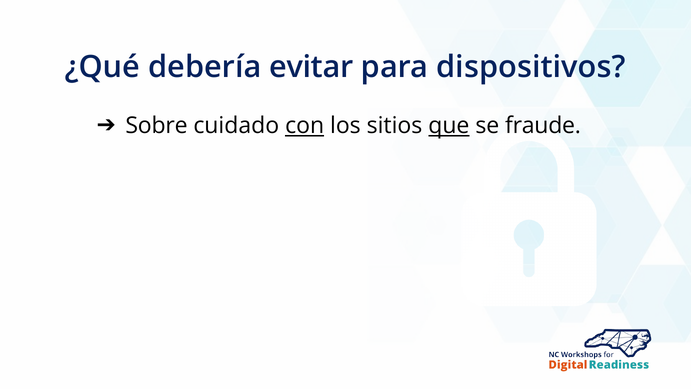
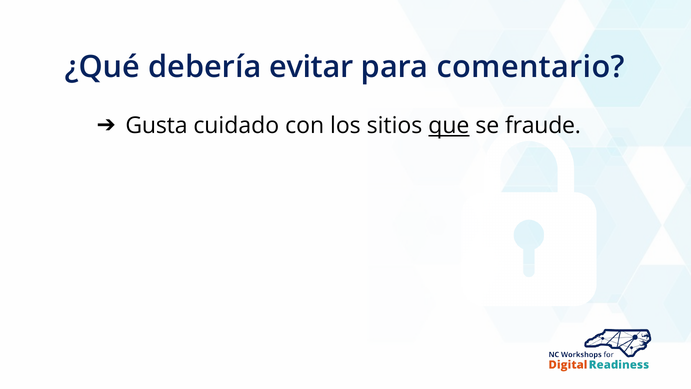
dispositivos: dispositivos -> comentario
Sobre: Sobre -> Gusta
con underline: present -> none
